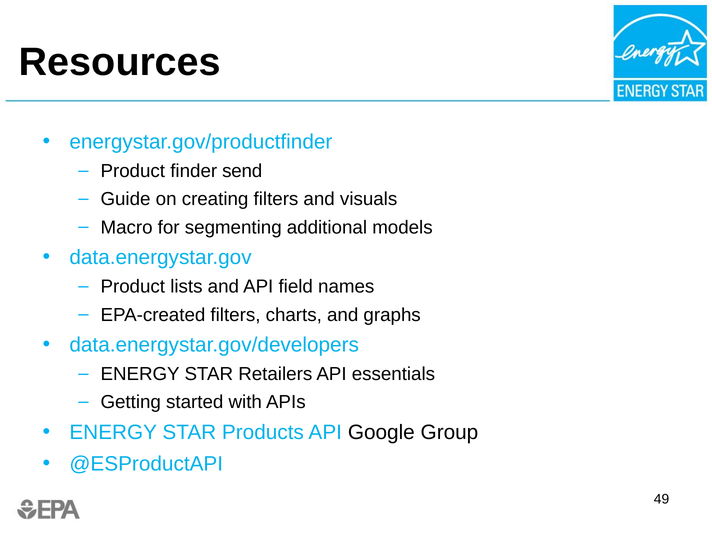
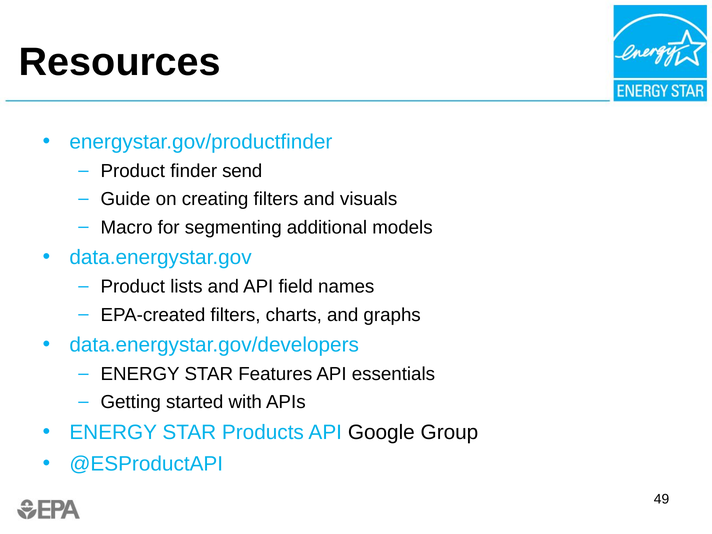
Retailers: Retailers -> Features
